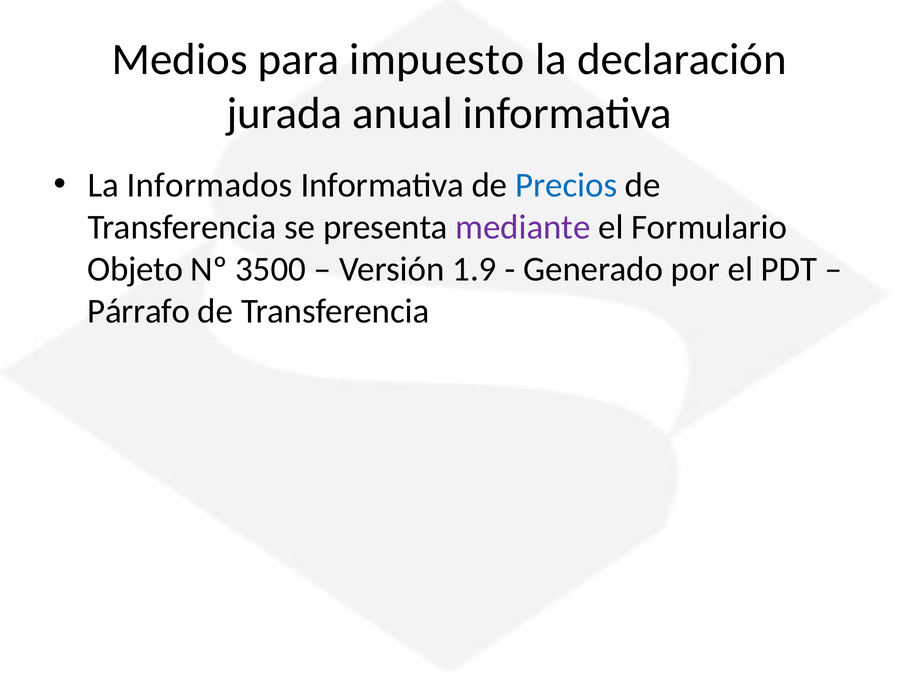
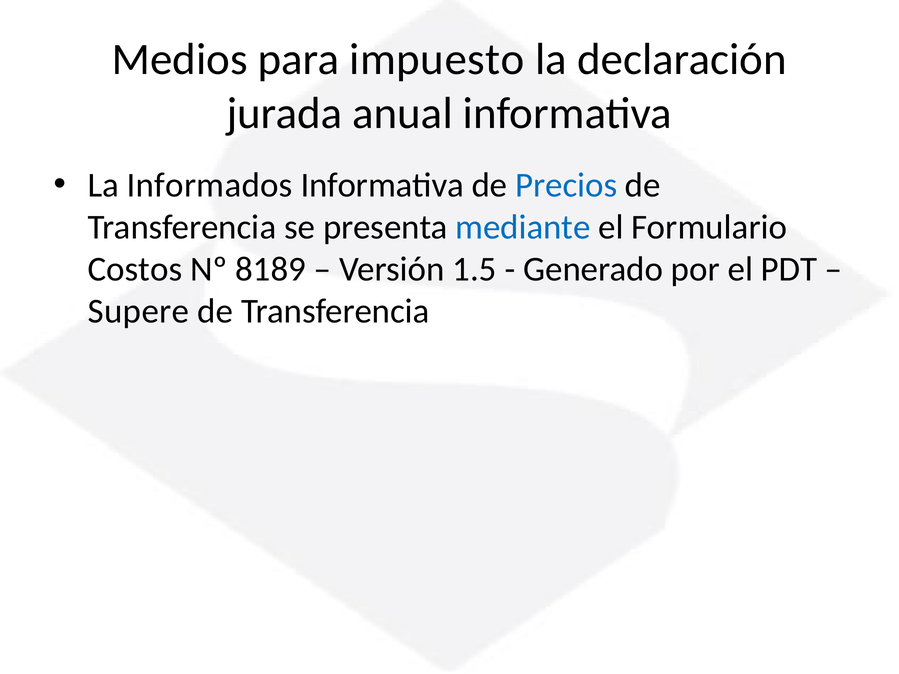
mediante colour: purple -> blue
Objeto: Objeto -> Costos
3500: 3500 -> 8189
1.9: 1.9 -> 1.5
Párrafo: Párrafo -> Supere
